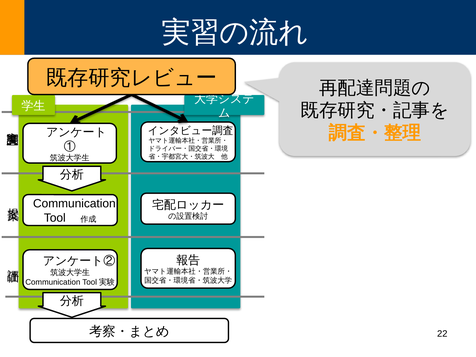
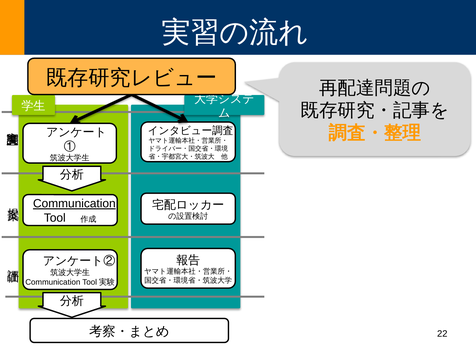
Communication at (74, 204) underline: none -> present
